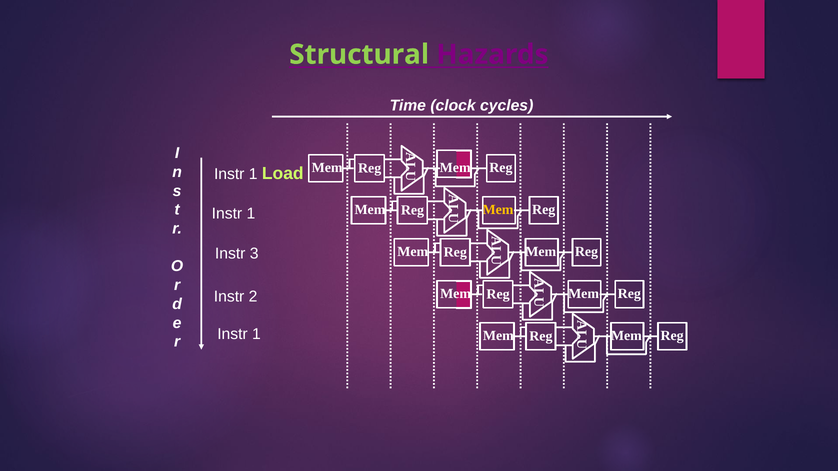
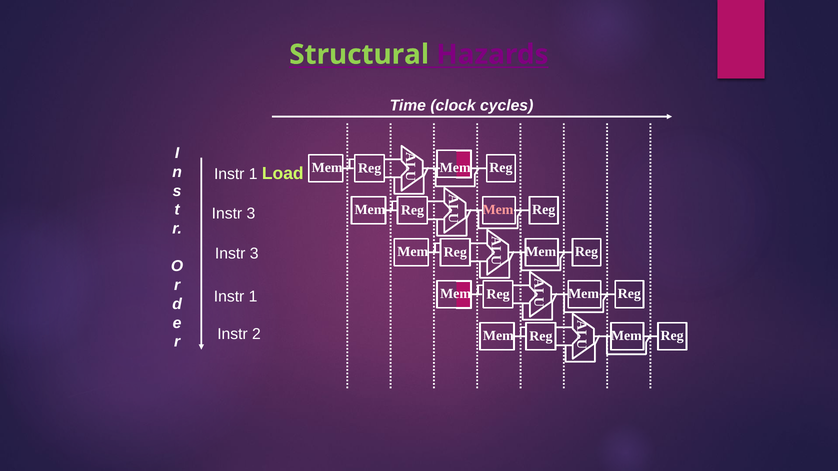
Mem at (498, 210) colour: yellow -> pink
1 at (251, 214): 1 -> 3
2 at (253, 297): 2 -> 1
1 at (256, 334): 1 -> 2
